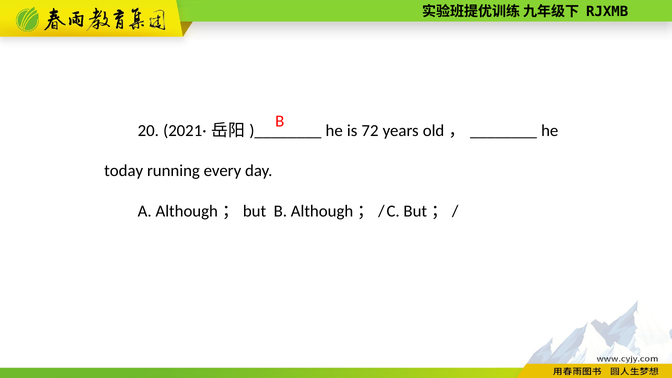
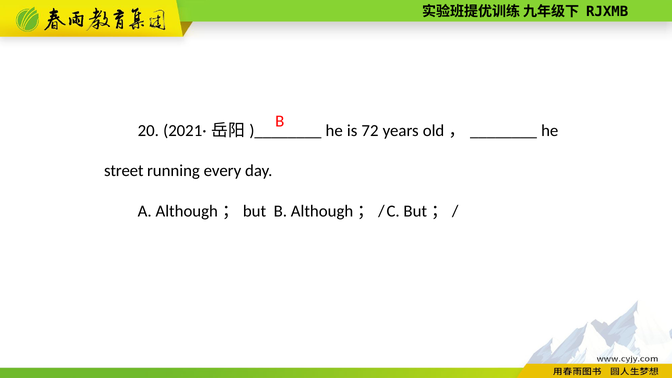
today: today -> street
